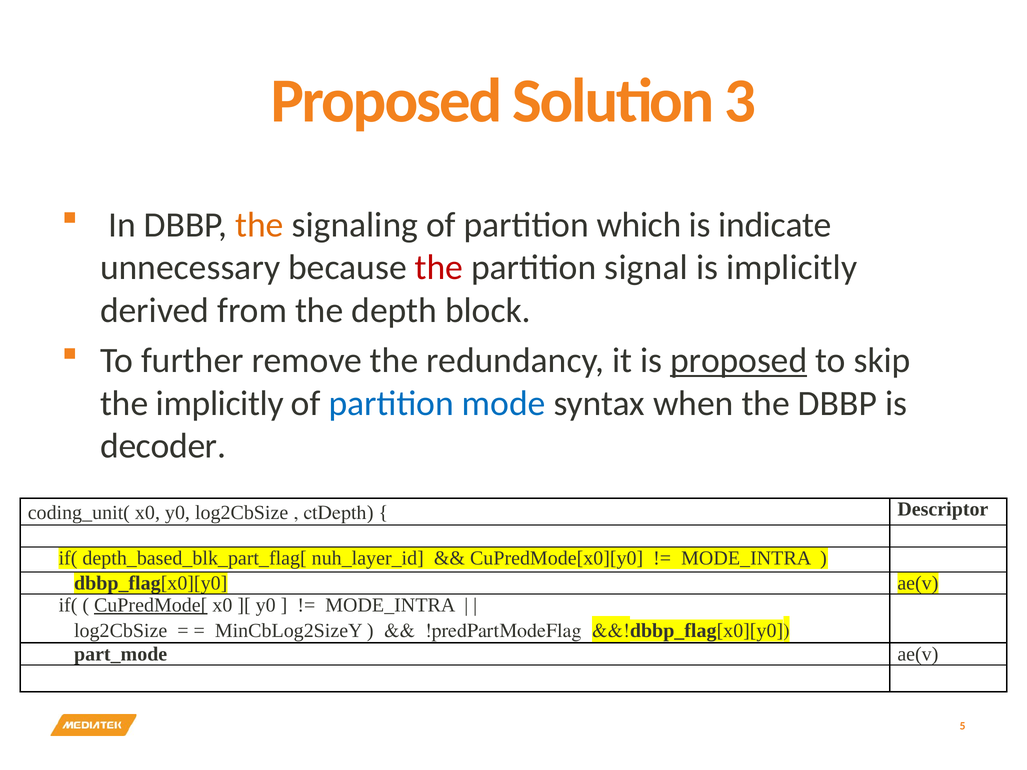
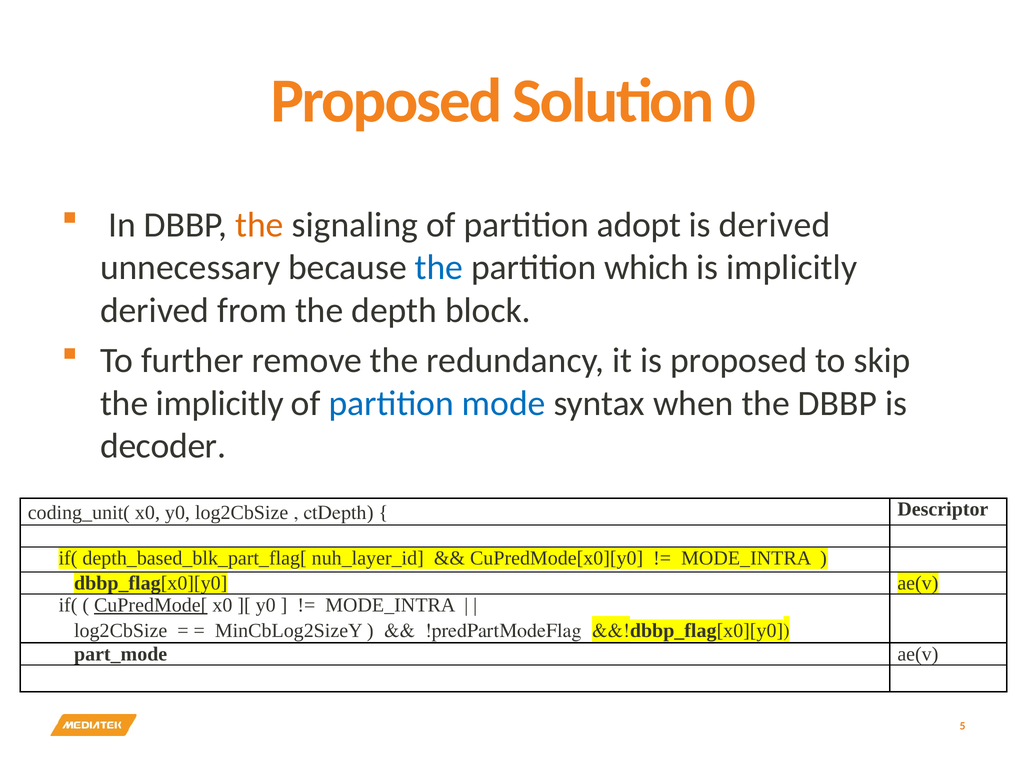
3: 3 -> 0
which: which -> adopt
is indicate: indicate -> derived
the at (439, 268) colour: red -> blue
signal: signal -> which
proposed at (739, 361) underline: present -> none
